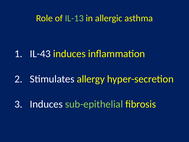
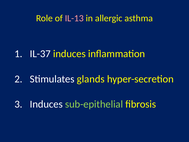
IL-13 colour: light green -> pink
IL-43: IL-43 -> IL-37
allergy: allergy -> glands
